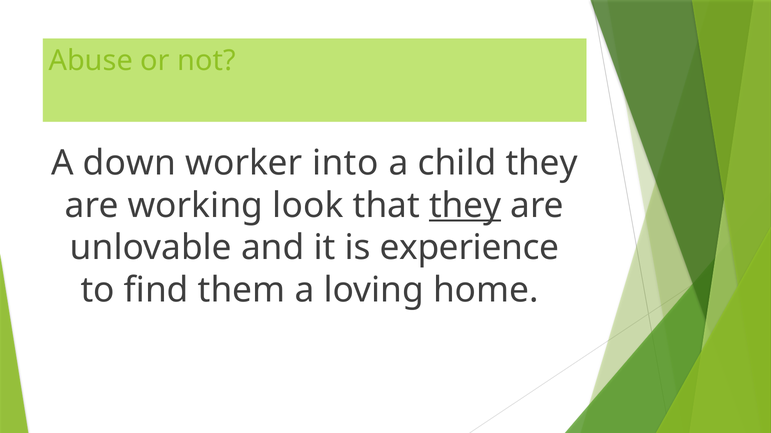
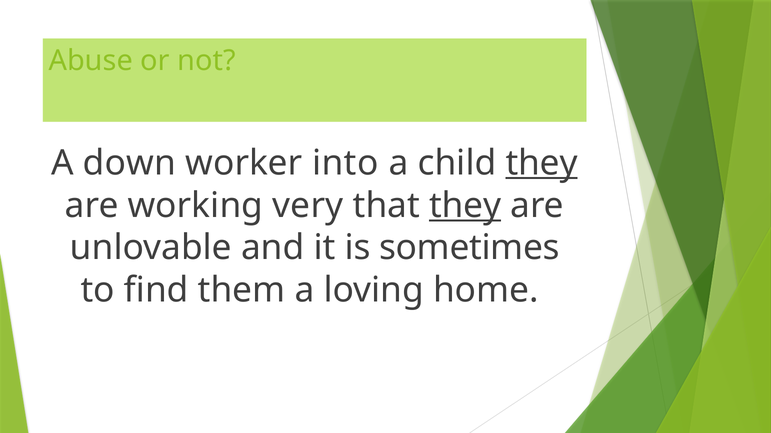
they at (542, 163) underline: none -> present
look: look -> very
experience: experience -> sometimes
